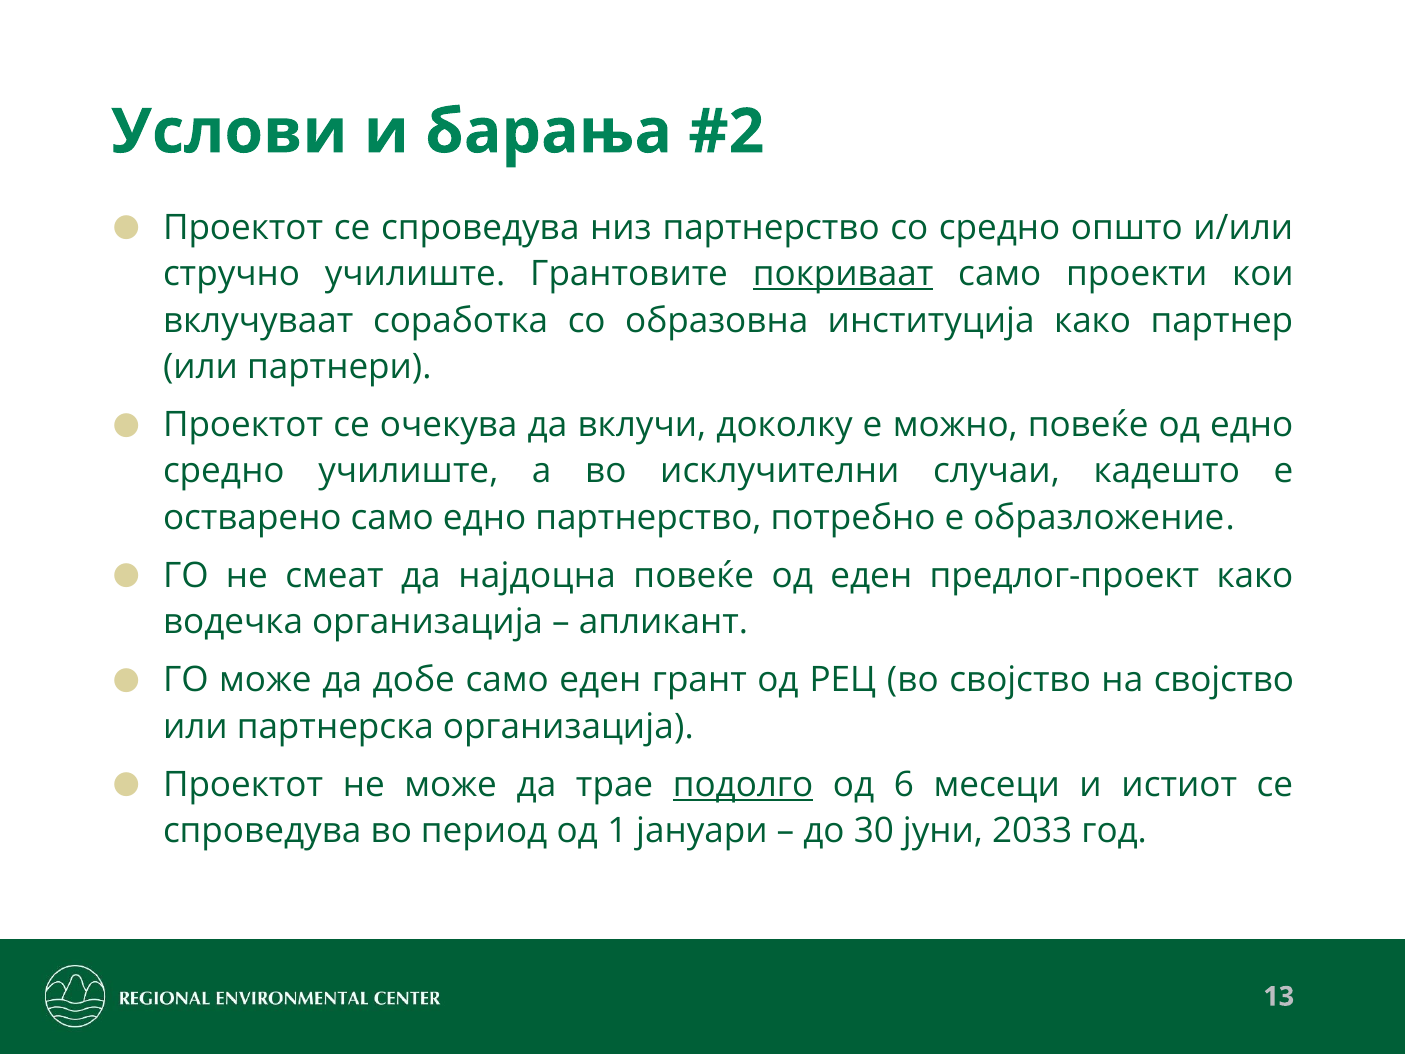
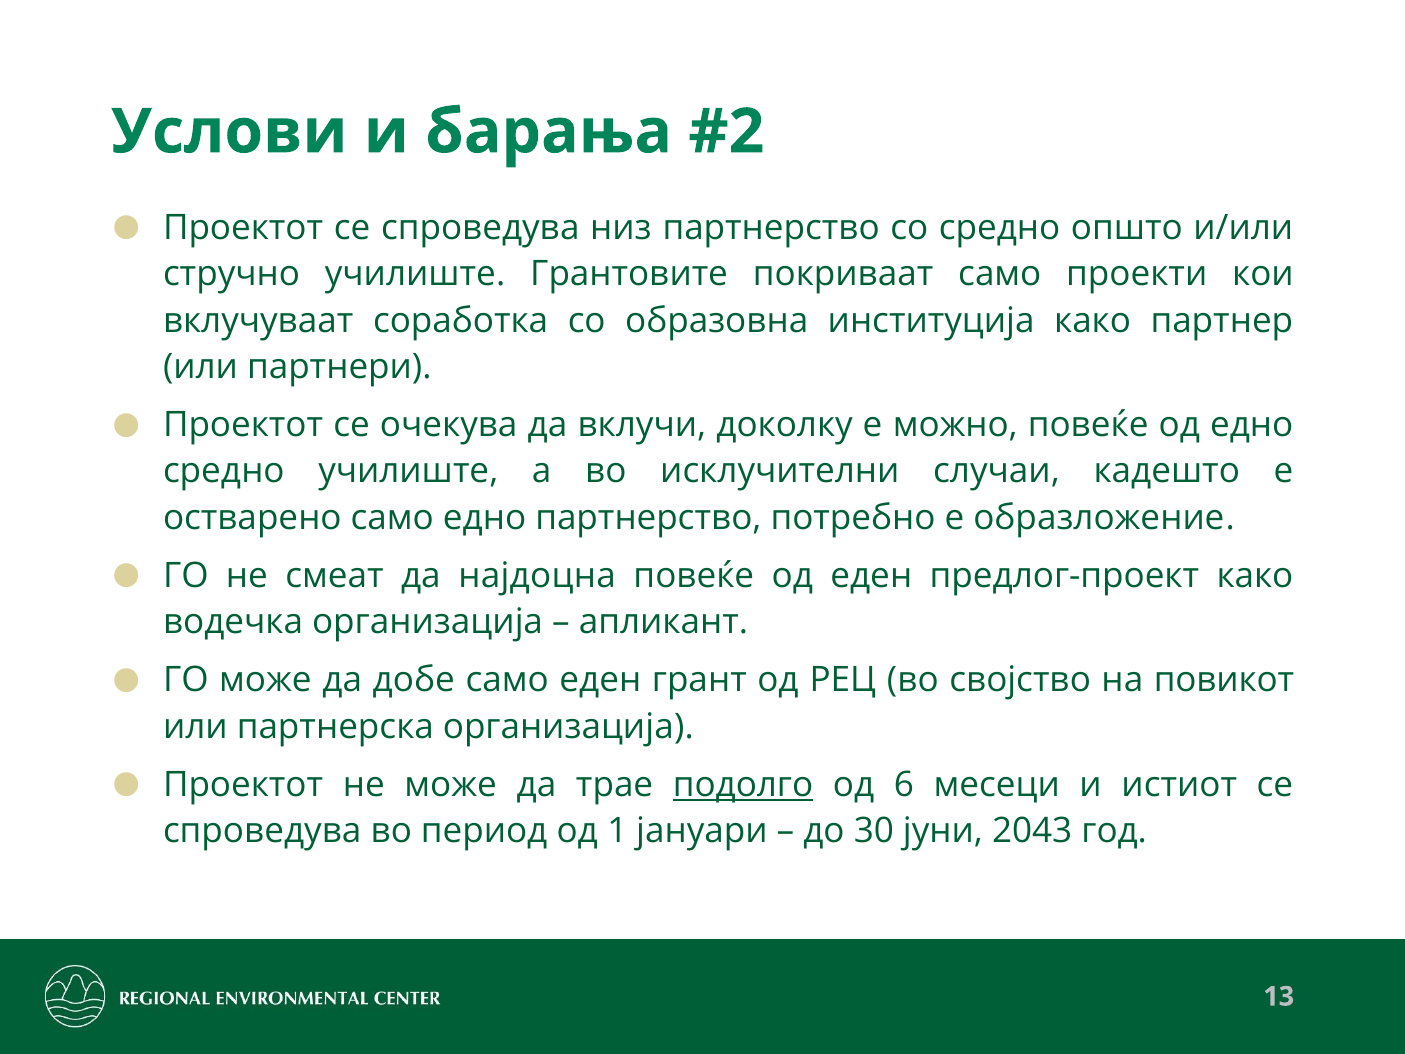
покриваат underline: present -> none
на својство: својство -> повикот
2033: 2033 -> 2043
